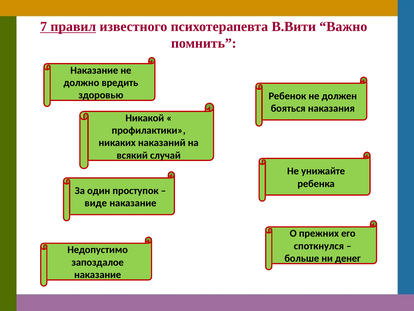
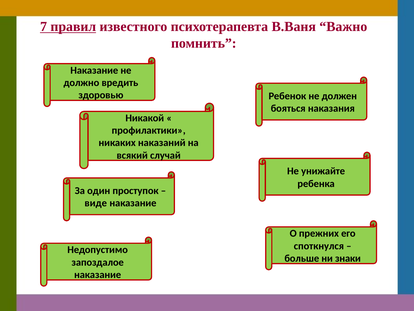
В.Вити: В.Вити -> В.Ваня
денег: денег -> знаки
